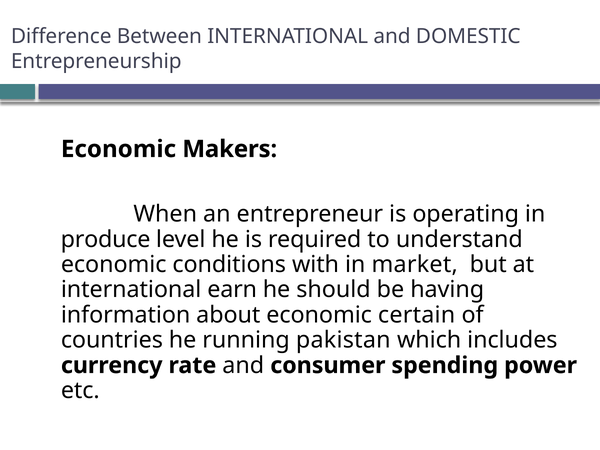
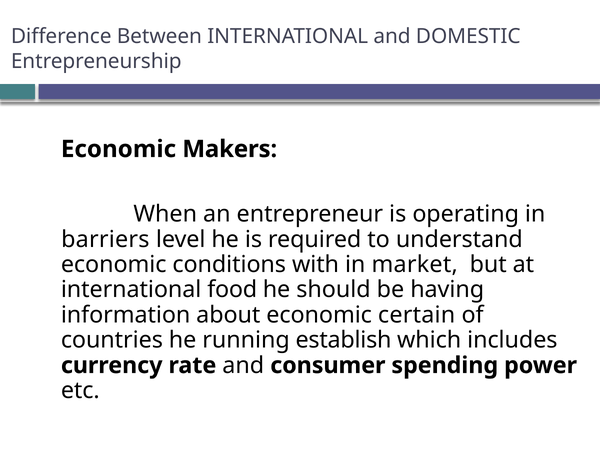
produce: produce -> barriers
earn: earn -> food
pakistan: pakistan -> establish
